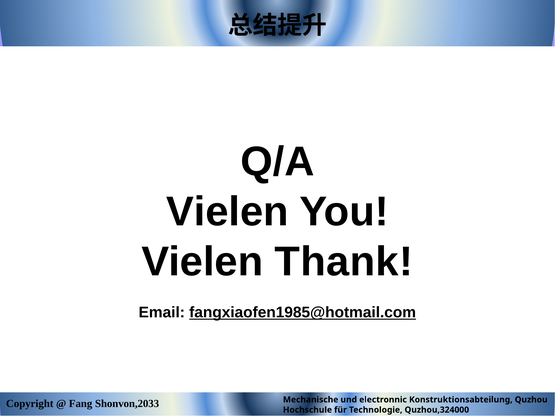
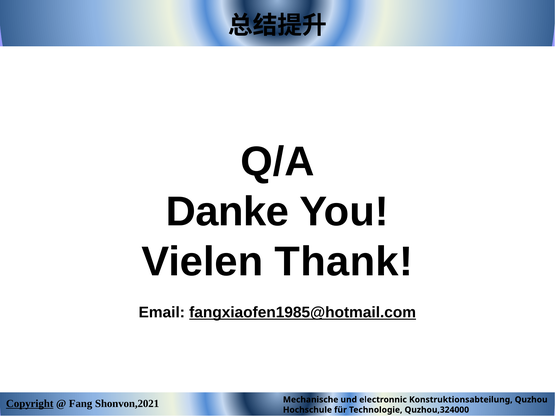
Vielen at (227, 212): Vielen -> Danke
Copyright underline: none -> present
Shonvon,2033: Shonvon,2033 -> Shonvon,2021
